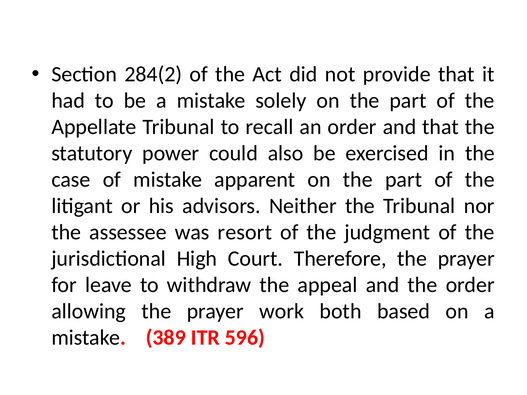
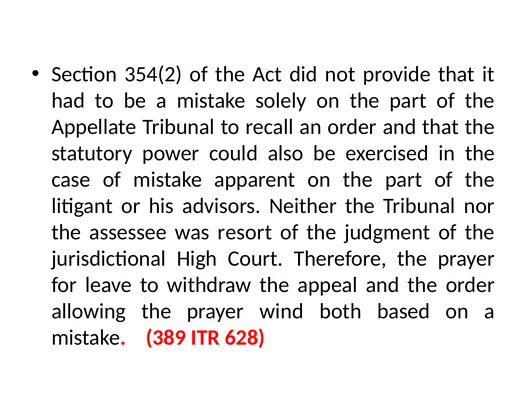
284(2: 284(2 -> 354(2
work: work -> wind
596: 596 -> 628
